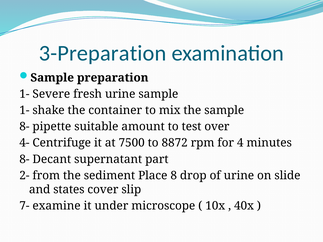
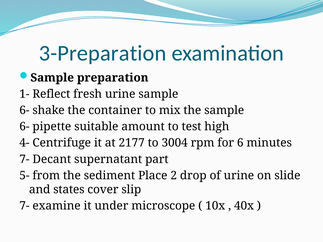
Severe: Severe -> Reflect
1- at (24, 110): 1- -> 6-
8- at (24, 127): 8- -> 6-
over: over -> high
7500: 7500 -> 2177
8872: 8872 -> 3004
4: 4 -> 6
8- at (24, 159): 8- -> 7-
2-: 2- -> 5-
8: 8 -> 2
